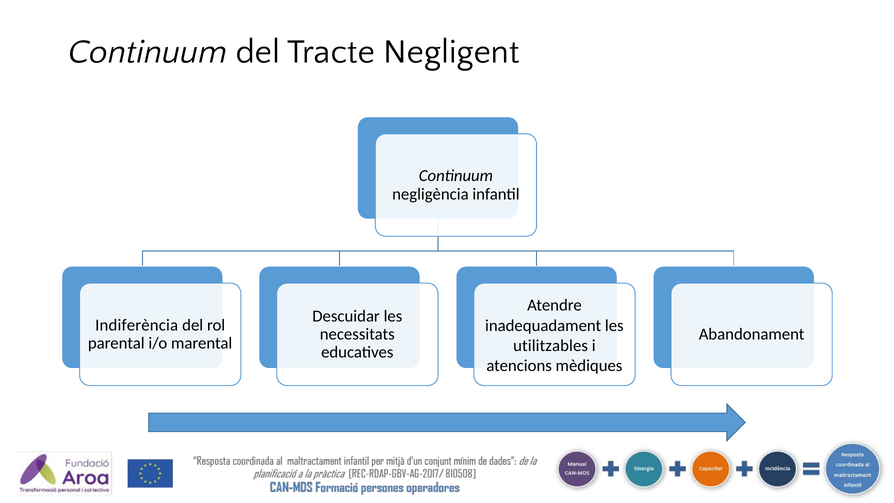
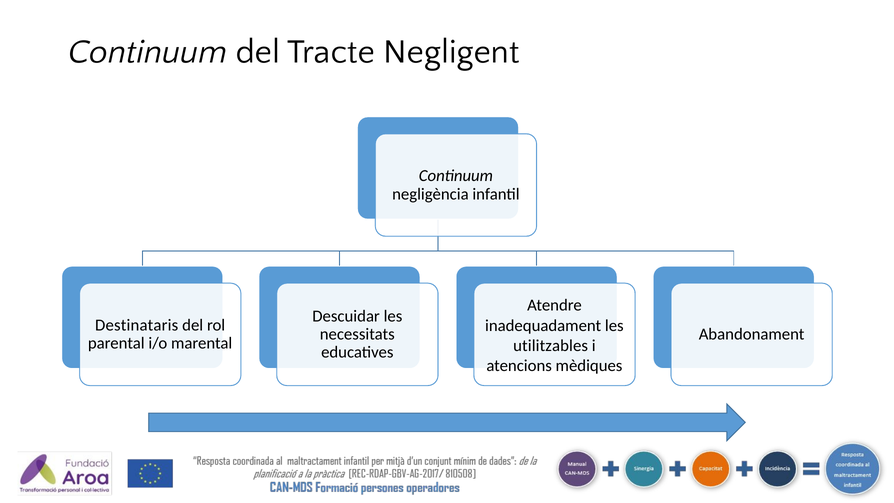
Indiferència: Indiferència -> Destinataris
